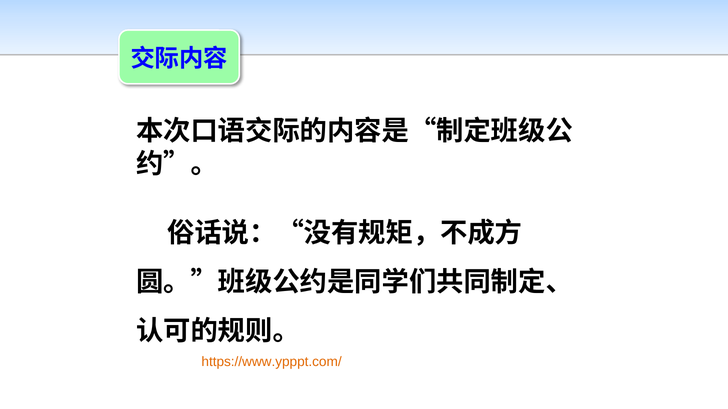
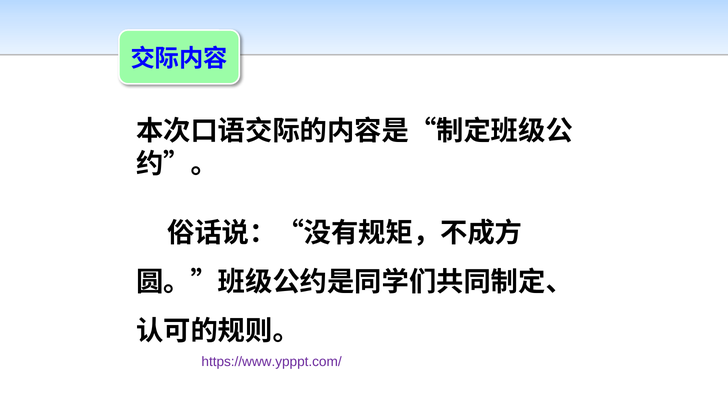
https://www.ypppt.com/ colour: orange -> purple
